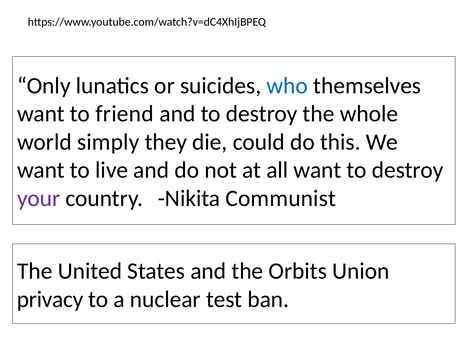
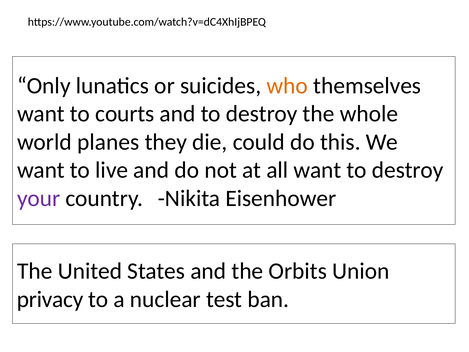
who colour: blue -> orange
friend: friend -> courts
simply: simply -> planes
Communist: Communist -> Eisenhower
